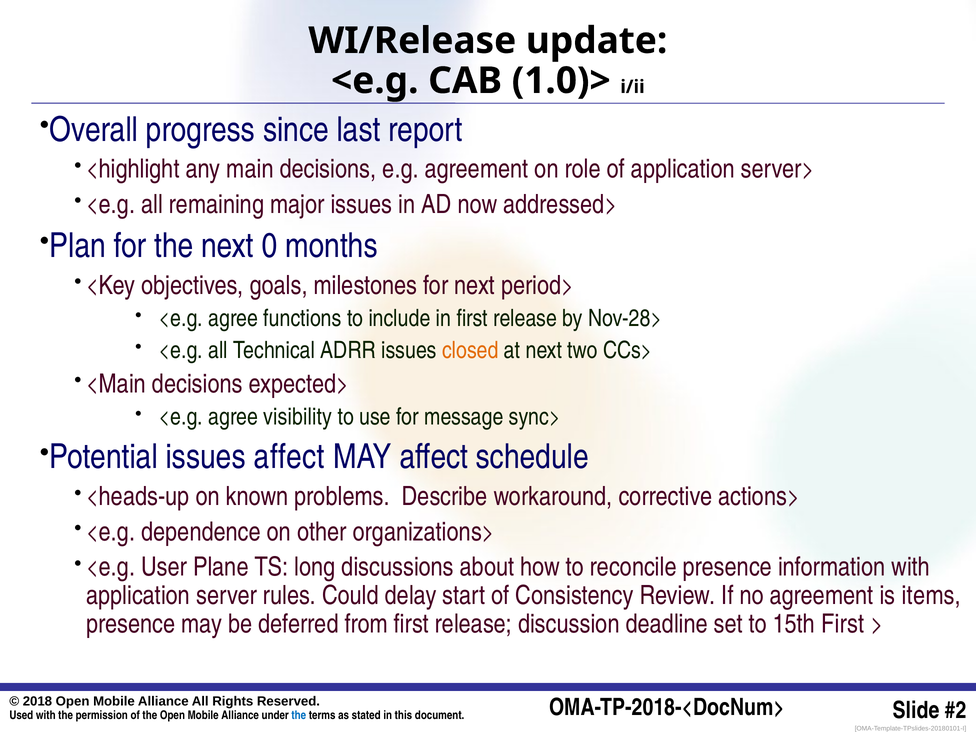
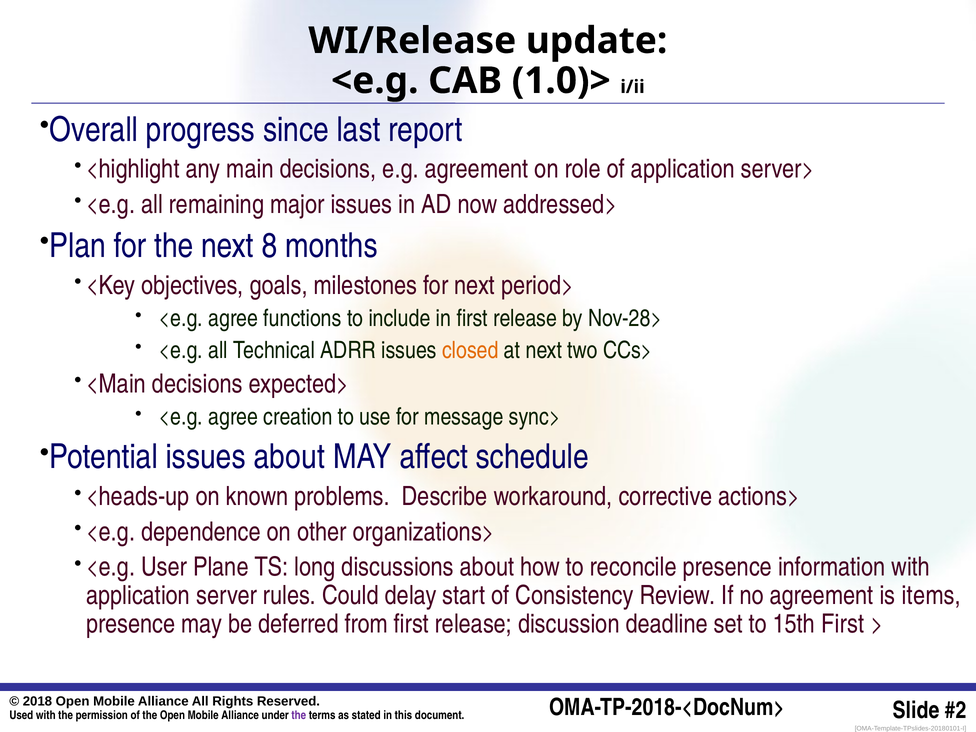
0: 0 -> 8
visibility: visibility -> creation
issues affect: affect -> about
the at (299, 715) colour: blue -> purple
